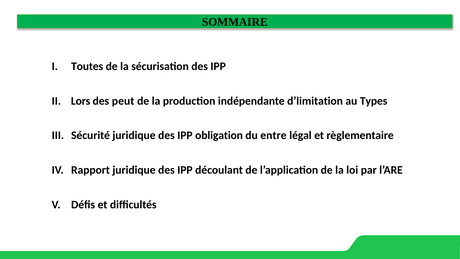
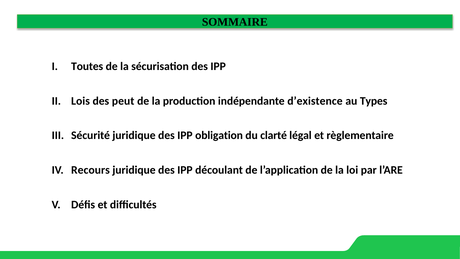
Lors: Lors -> Lois
d’limitation: d’limitation -> d’existence
entre: entre -> clarté
Rapport: Rapport -> Recours
